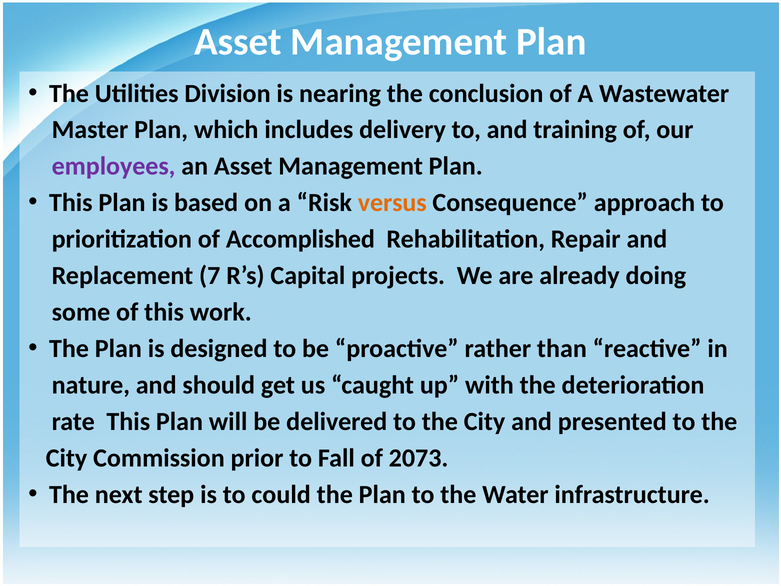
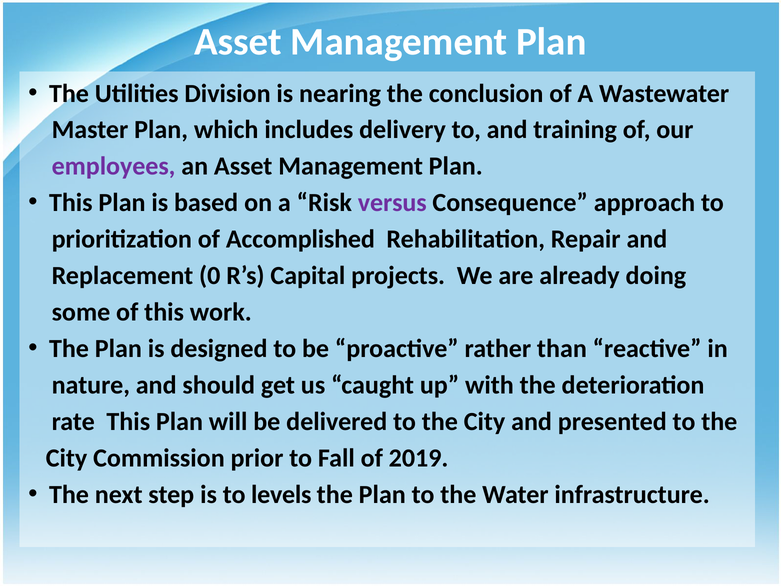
versus colour: orange -> purple
7: 7 -> 0
2073: 2073 -> 2019
could: could -> levels
